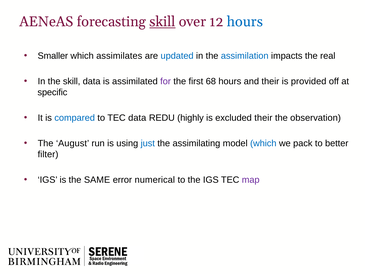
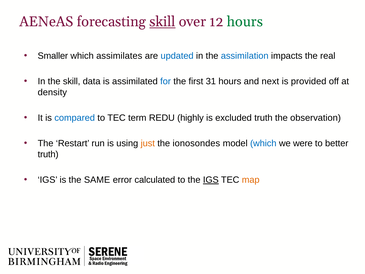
hours at (245, 22) colour: blue -> green
for colour: purple -> blue
68: 68 -> 31
and their: their -> next
specific: specific -> density
TEC data: data -> term
excluded their: their -> truth
August: August -> Restart
just colour: blue -> orange
assimilating: assimilating -> ionosondes
pack: pack -> were
filter at (48, 154): filter -> truth
numerical: numerical -> calculated
IGS at (211, 180) underline: none -> present
map colour: purple -> orange
